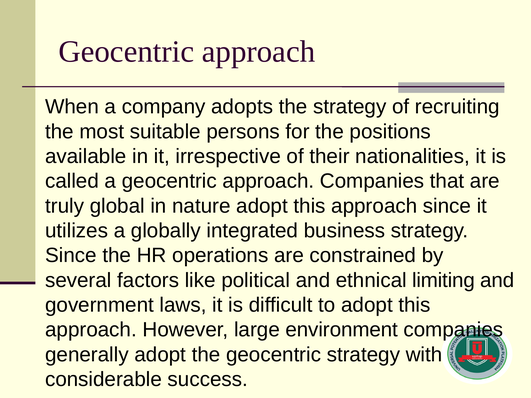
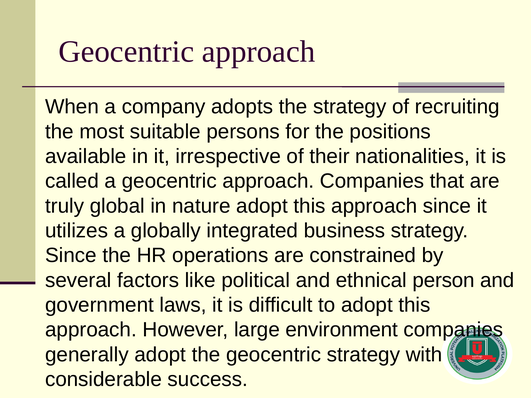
limiting: limiting -> person
